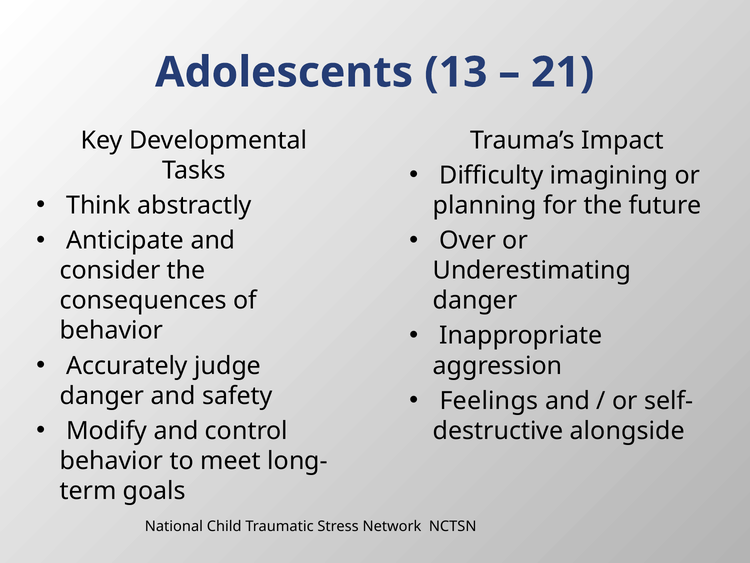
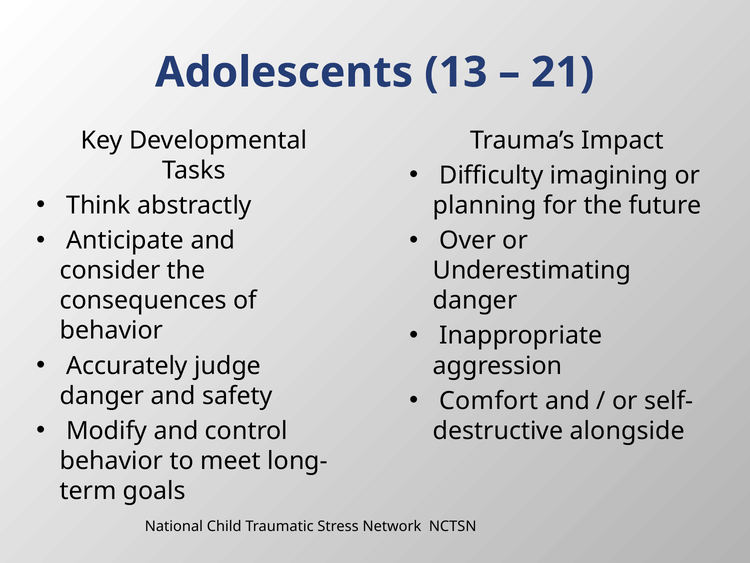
Feelings: Feelings -> Comfort
